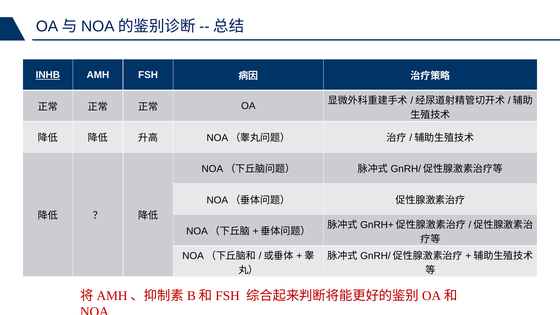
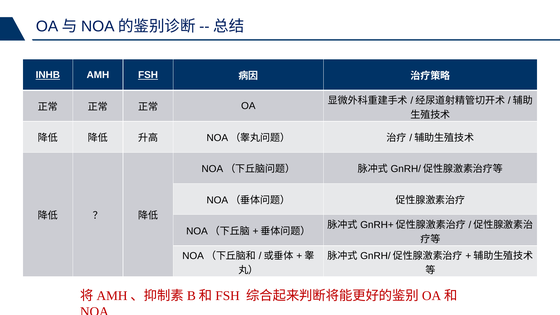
FSH underline: none -> present
